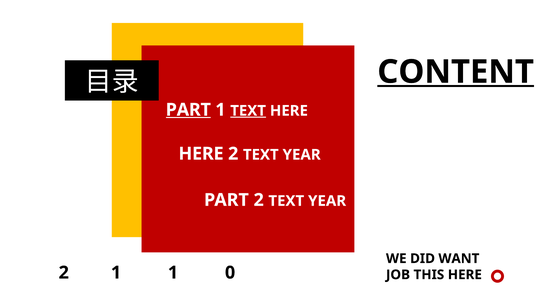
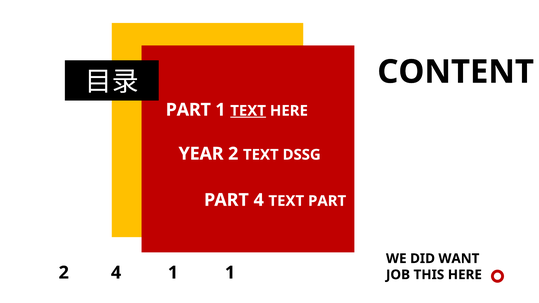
CONTENT underline: present -> none
PART at (188, 110) underline: present -> none
HERE at (201, 154): HERE -> YEAR
YEAR at (302, 155): YEAR -> DSSG
PART 2: 2 -> 4
YEAR at (327, 201): YEAR -> PART
2 1: 1 -> 4
1 0: 0 -> 1
